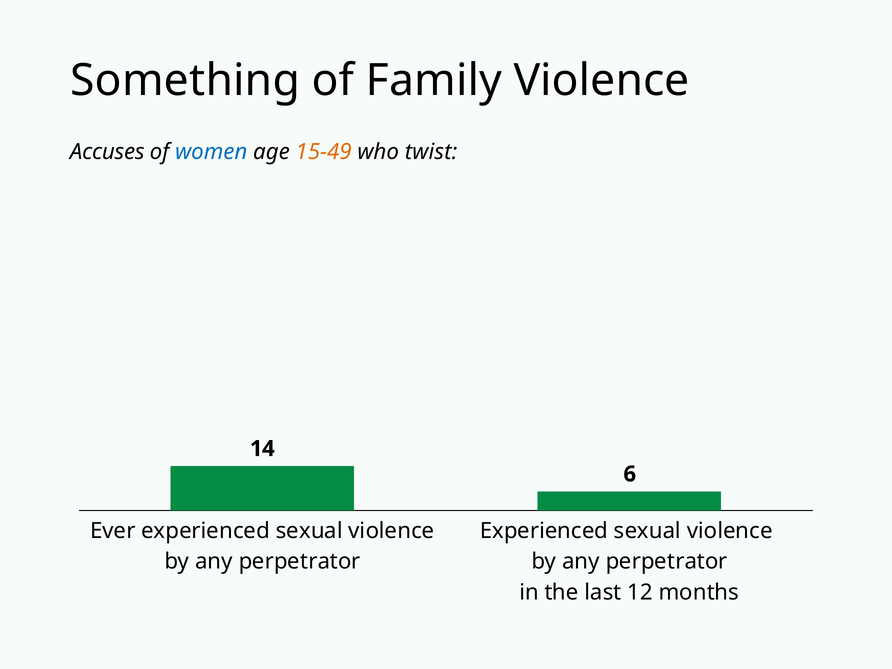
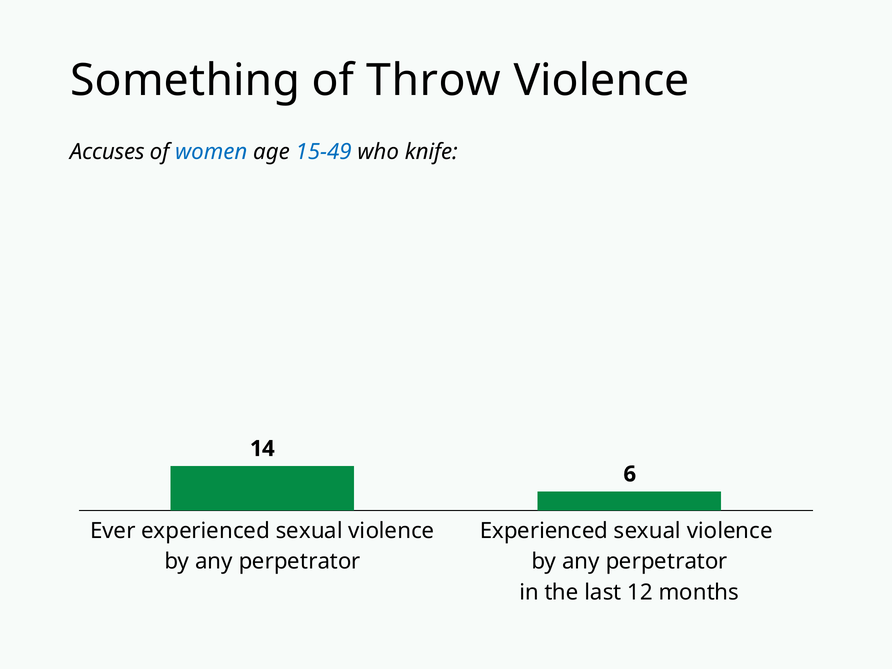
Family: Family -> Throw
15-49 colour: orange -> blue
twist: twist -> knife
